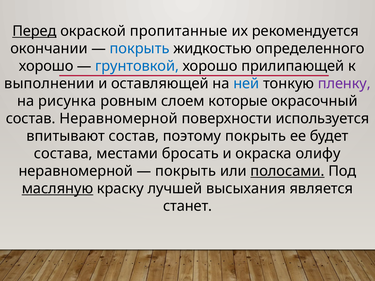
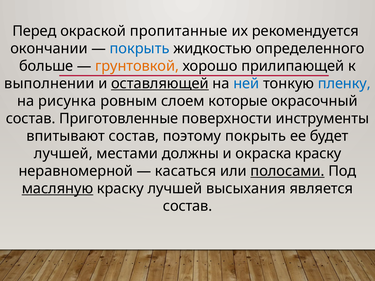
Перед underline: present -> none
хорошо at (46, 66): хорошо -> больше
грунтовкой colour: blue -> orange
оставляющей underline: none -> present
пленку colour: purple -> blue
состав Неравномерной: Неравномерной -> Приготовленные
используется: используется -> инструменты
состава at (63, 154): состава -> лучшей
бросать: бросать -> должны
окраска олифу: олифу -> краску
покрыть at (186, 171): покрыть -> касаться
станет at (188, 206): станет -> состав
